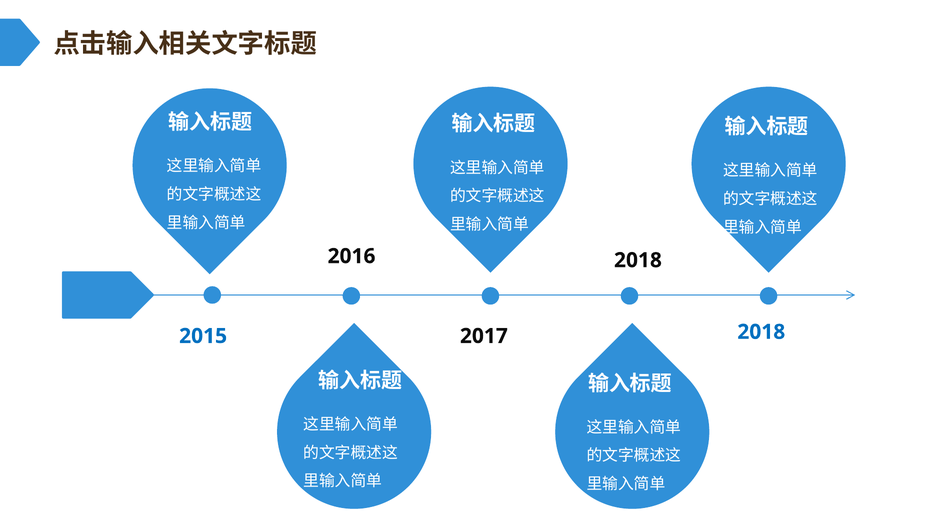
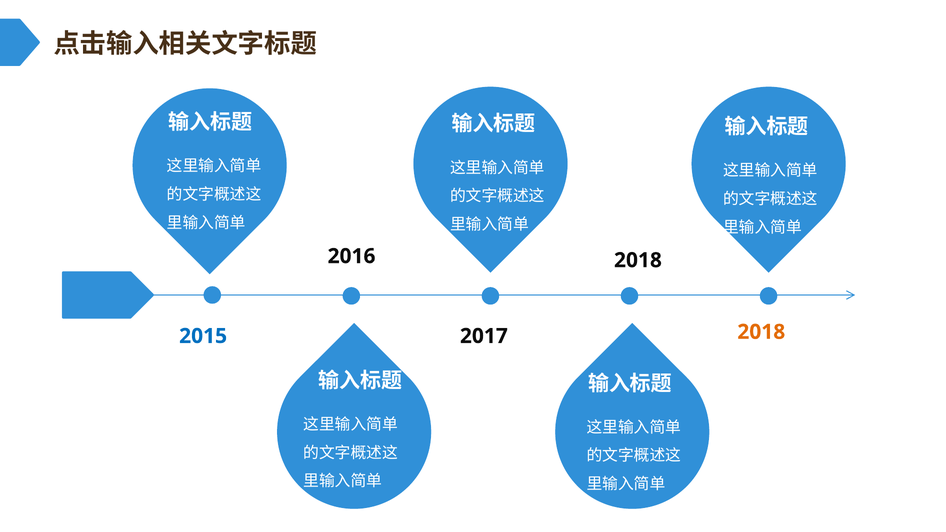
2018 at (761, 332) colour: blue -> orange
